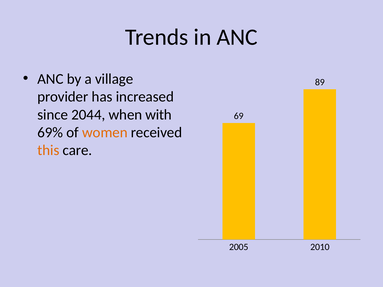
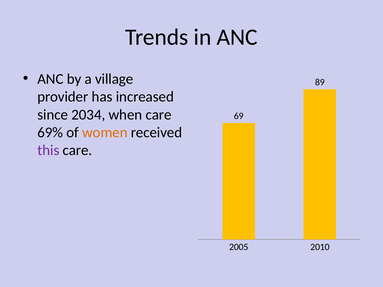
2044: 2044 -> 2034
when with: with -> care
this colour: orange -> purple
